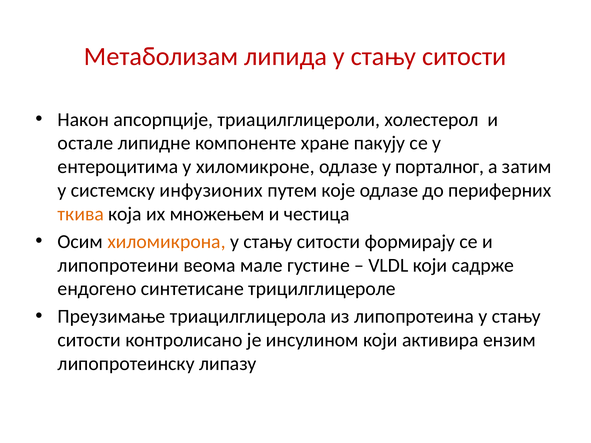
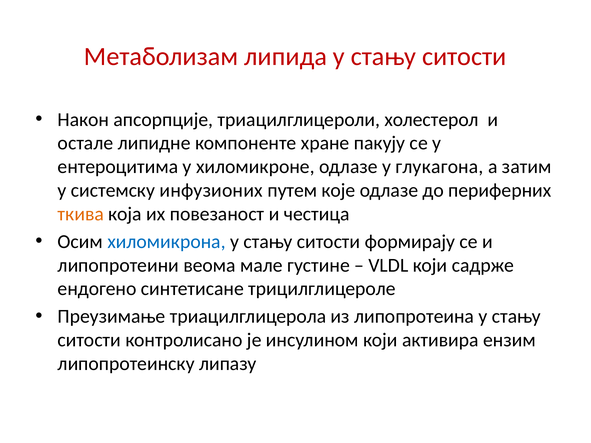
порталног: порталног -> глукагона
множењем: множењем -> повезаност
хиломикрона colour: orange -> blue
